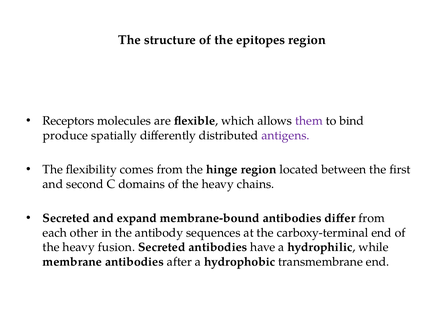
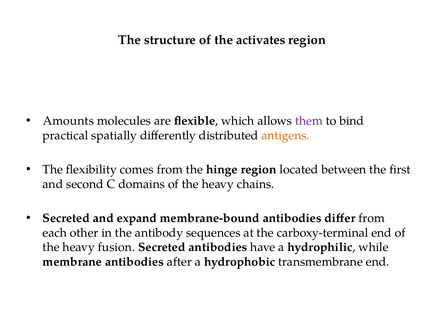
epitopes: epitopes -> activates
Receptors: Receptors -> Amounts
produce: produce -> practical
antigens colour: purple -> orange
